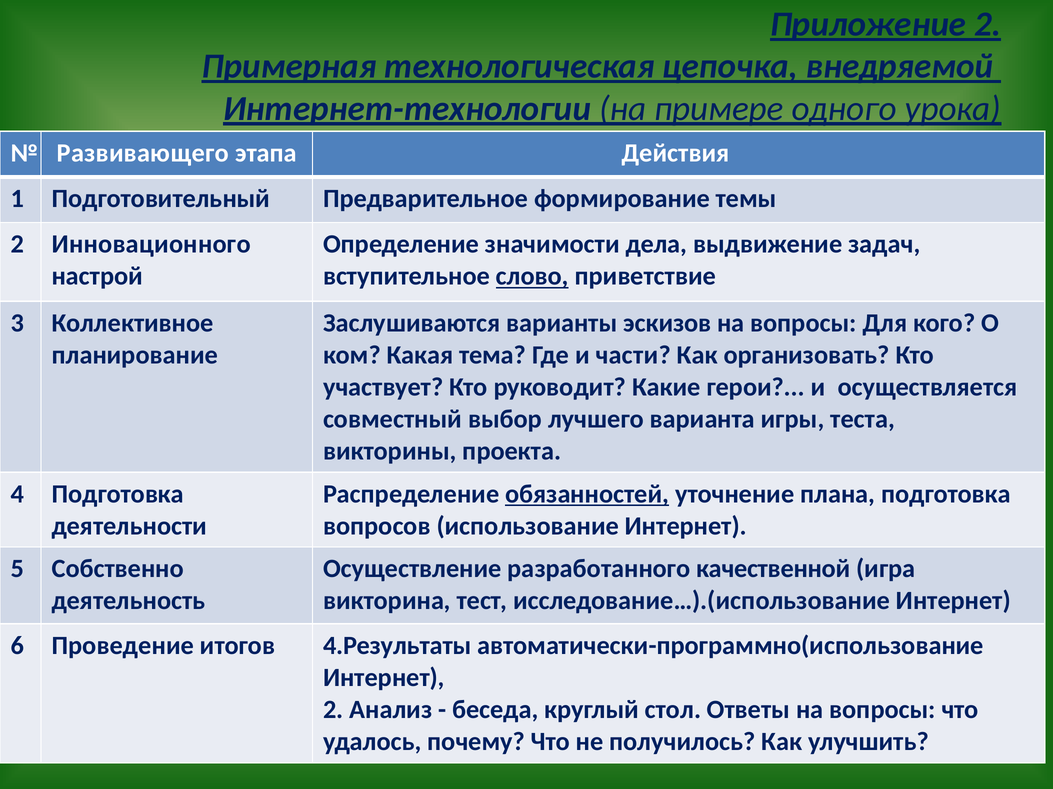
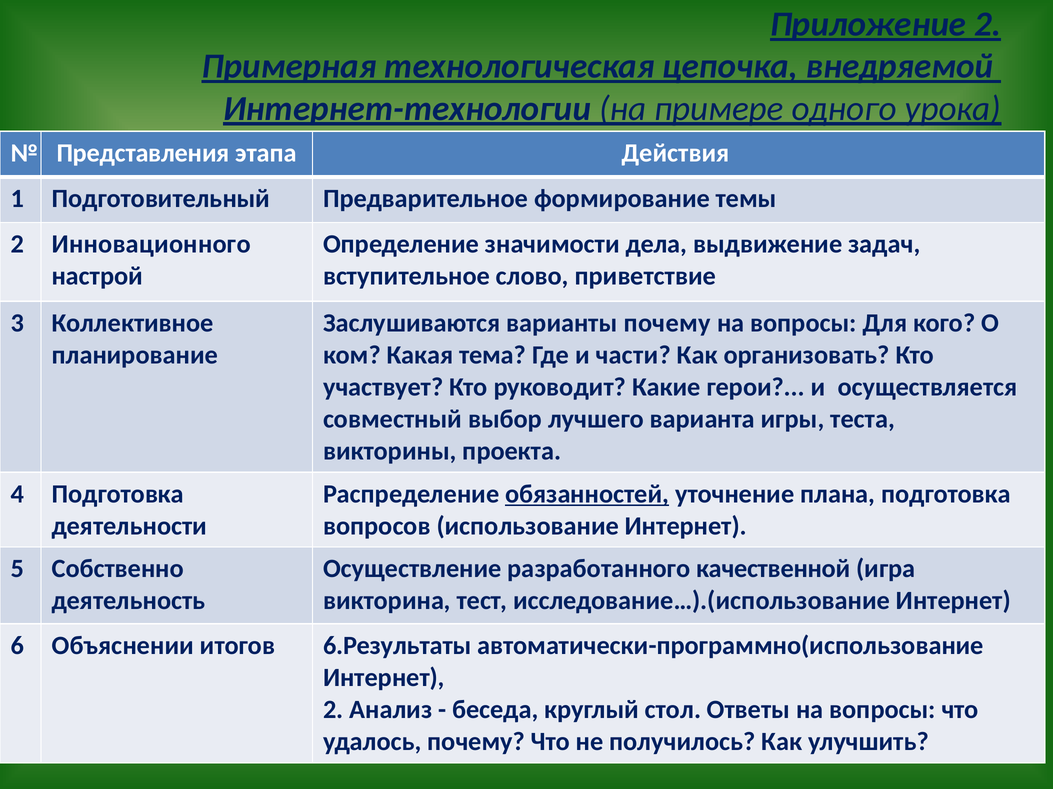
Развивающего: Развивающего -> Представления
слово underline: present -> none
варианты эскизов: эскизов -> почему
Проведение: Проведение -> Объяснении
4.Результаты: 4.Результаты -> 6.Результаты
